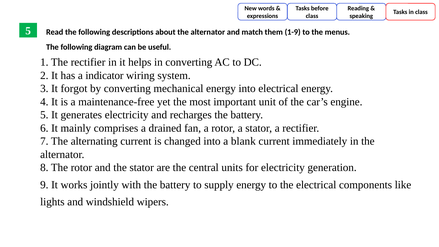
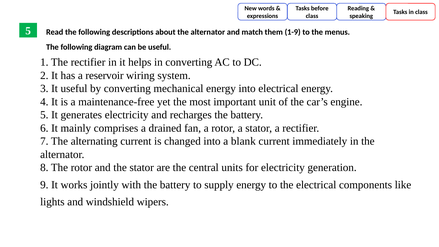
indicator: indicator -> reservoir
It forgot: forgot -> useful
